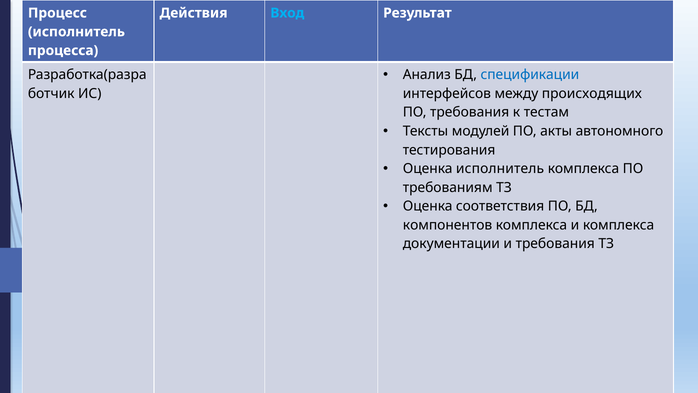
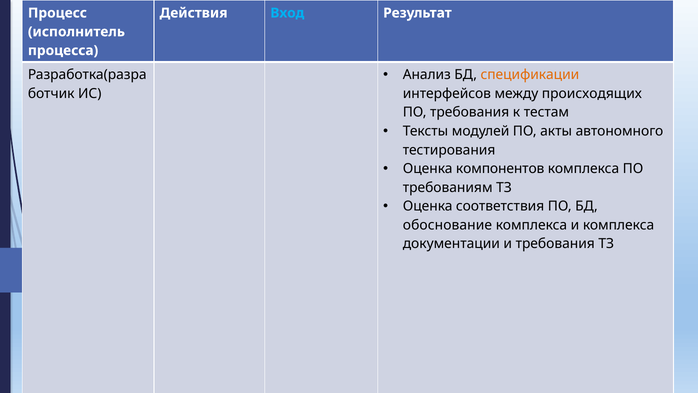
спецификации colour: blue -> orange
Оценка исполнитель: исполнитель -> компонентов
компонентов: компонентов -> обоснование
